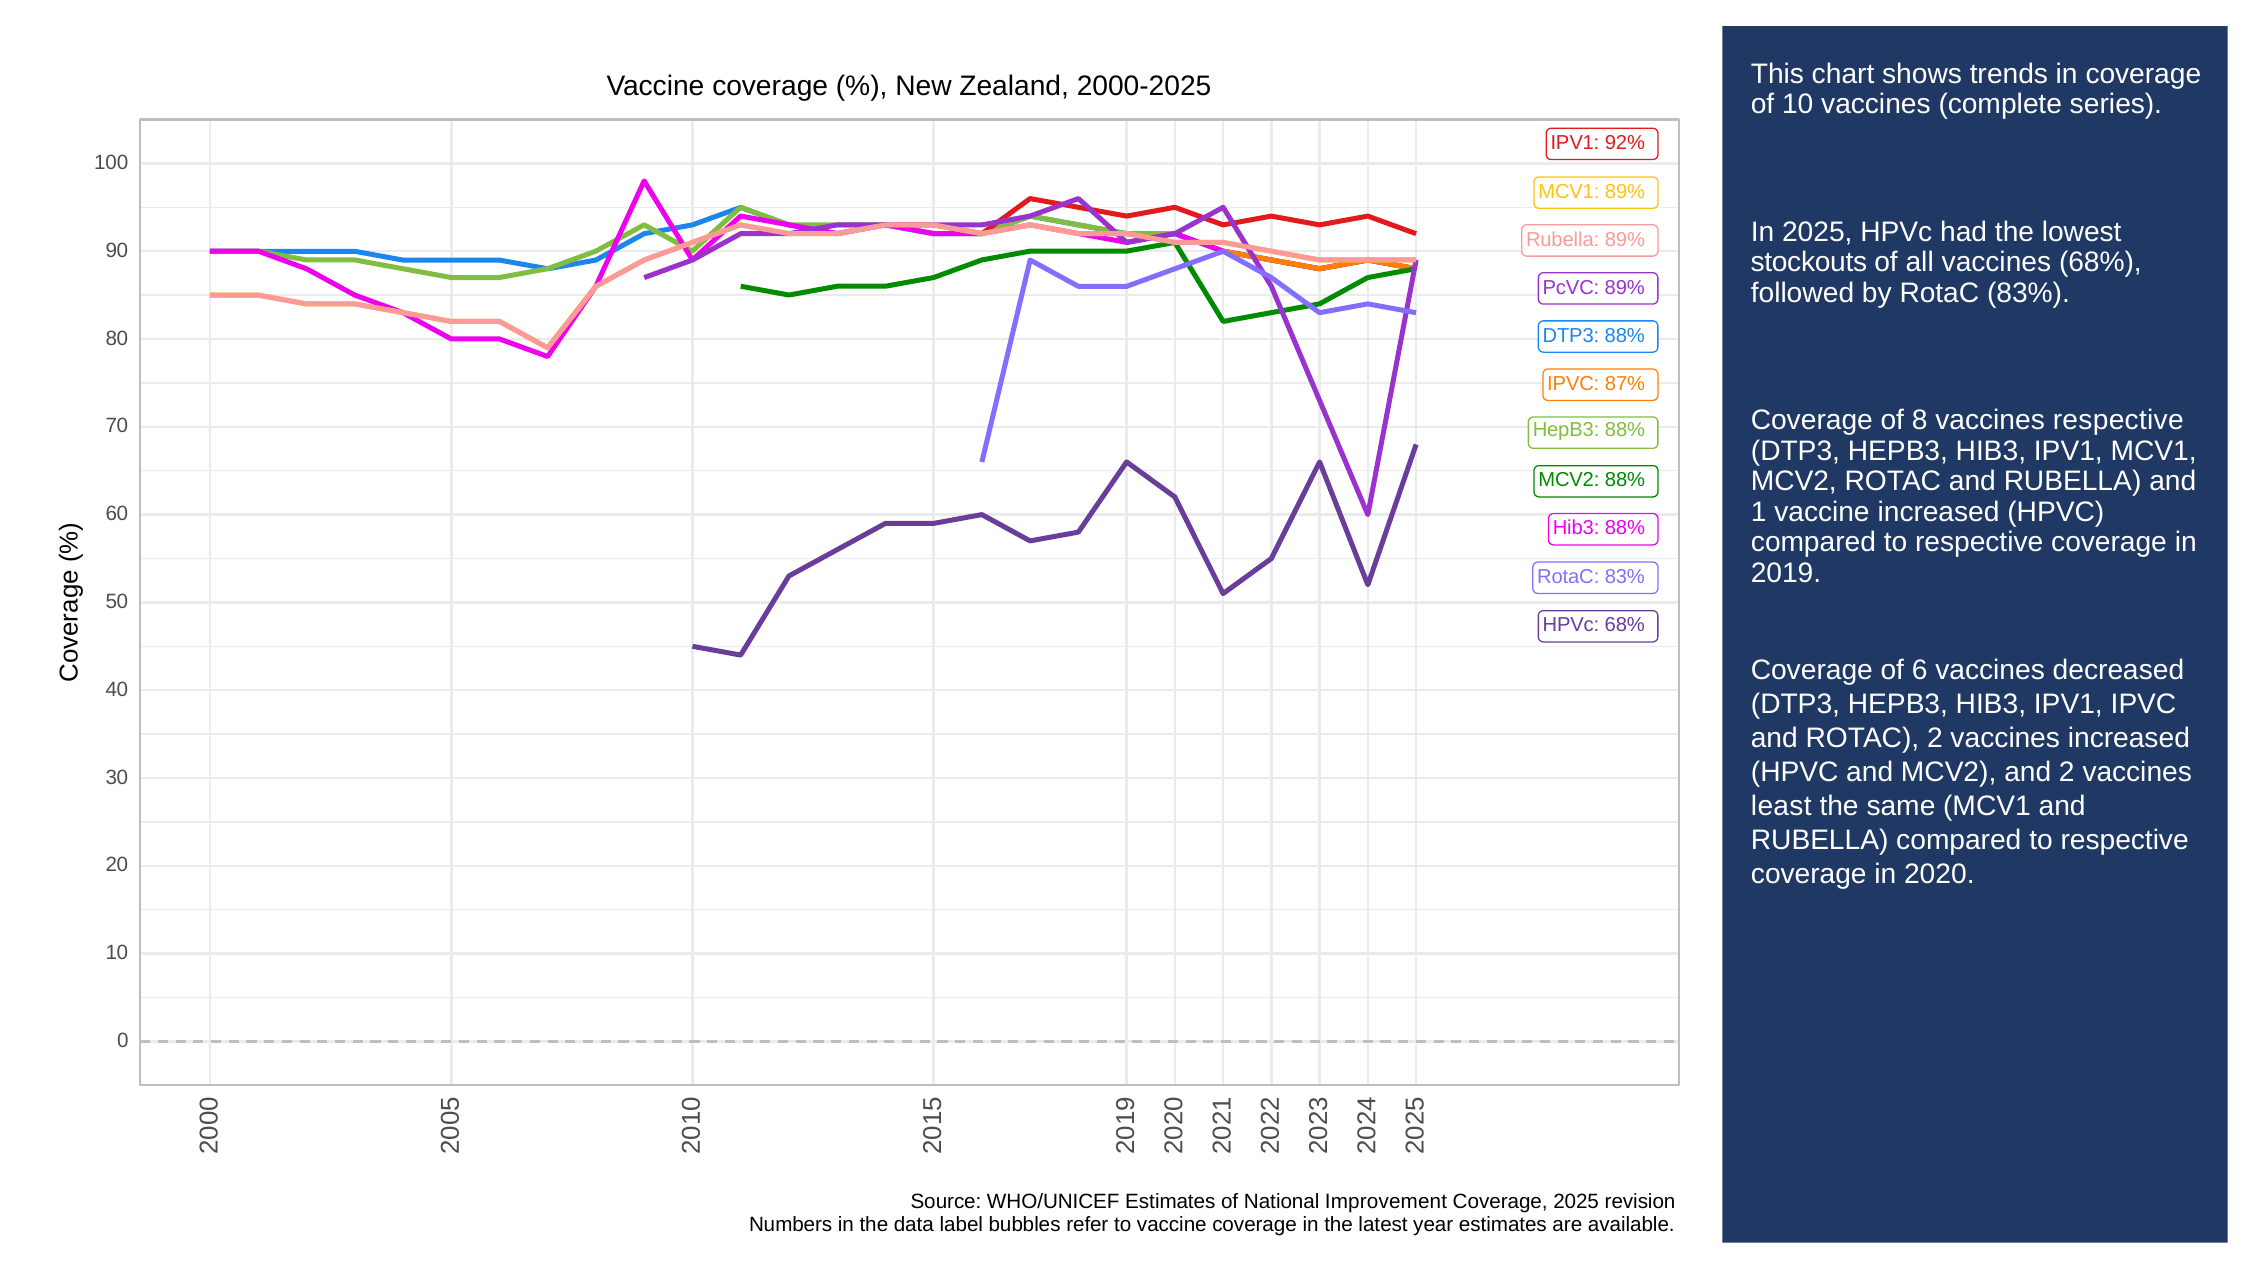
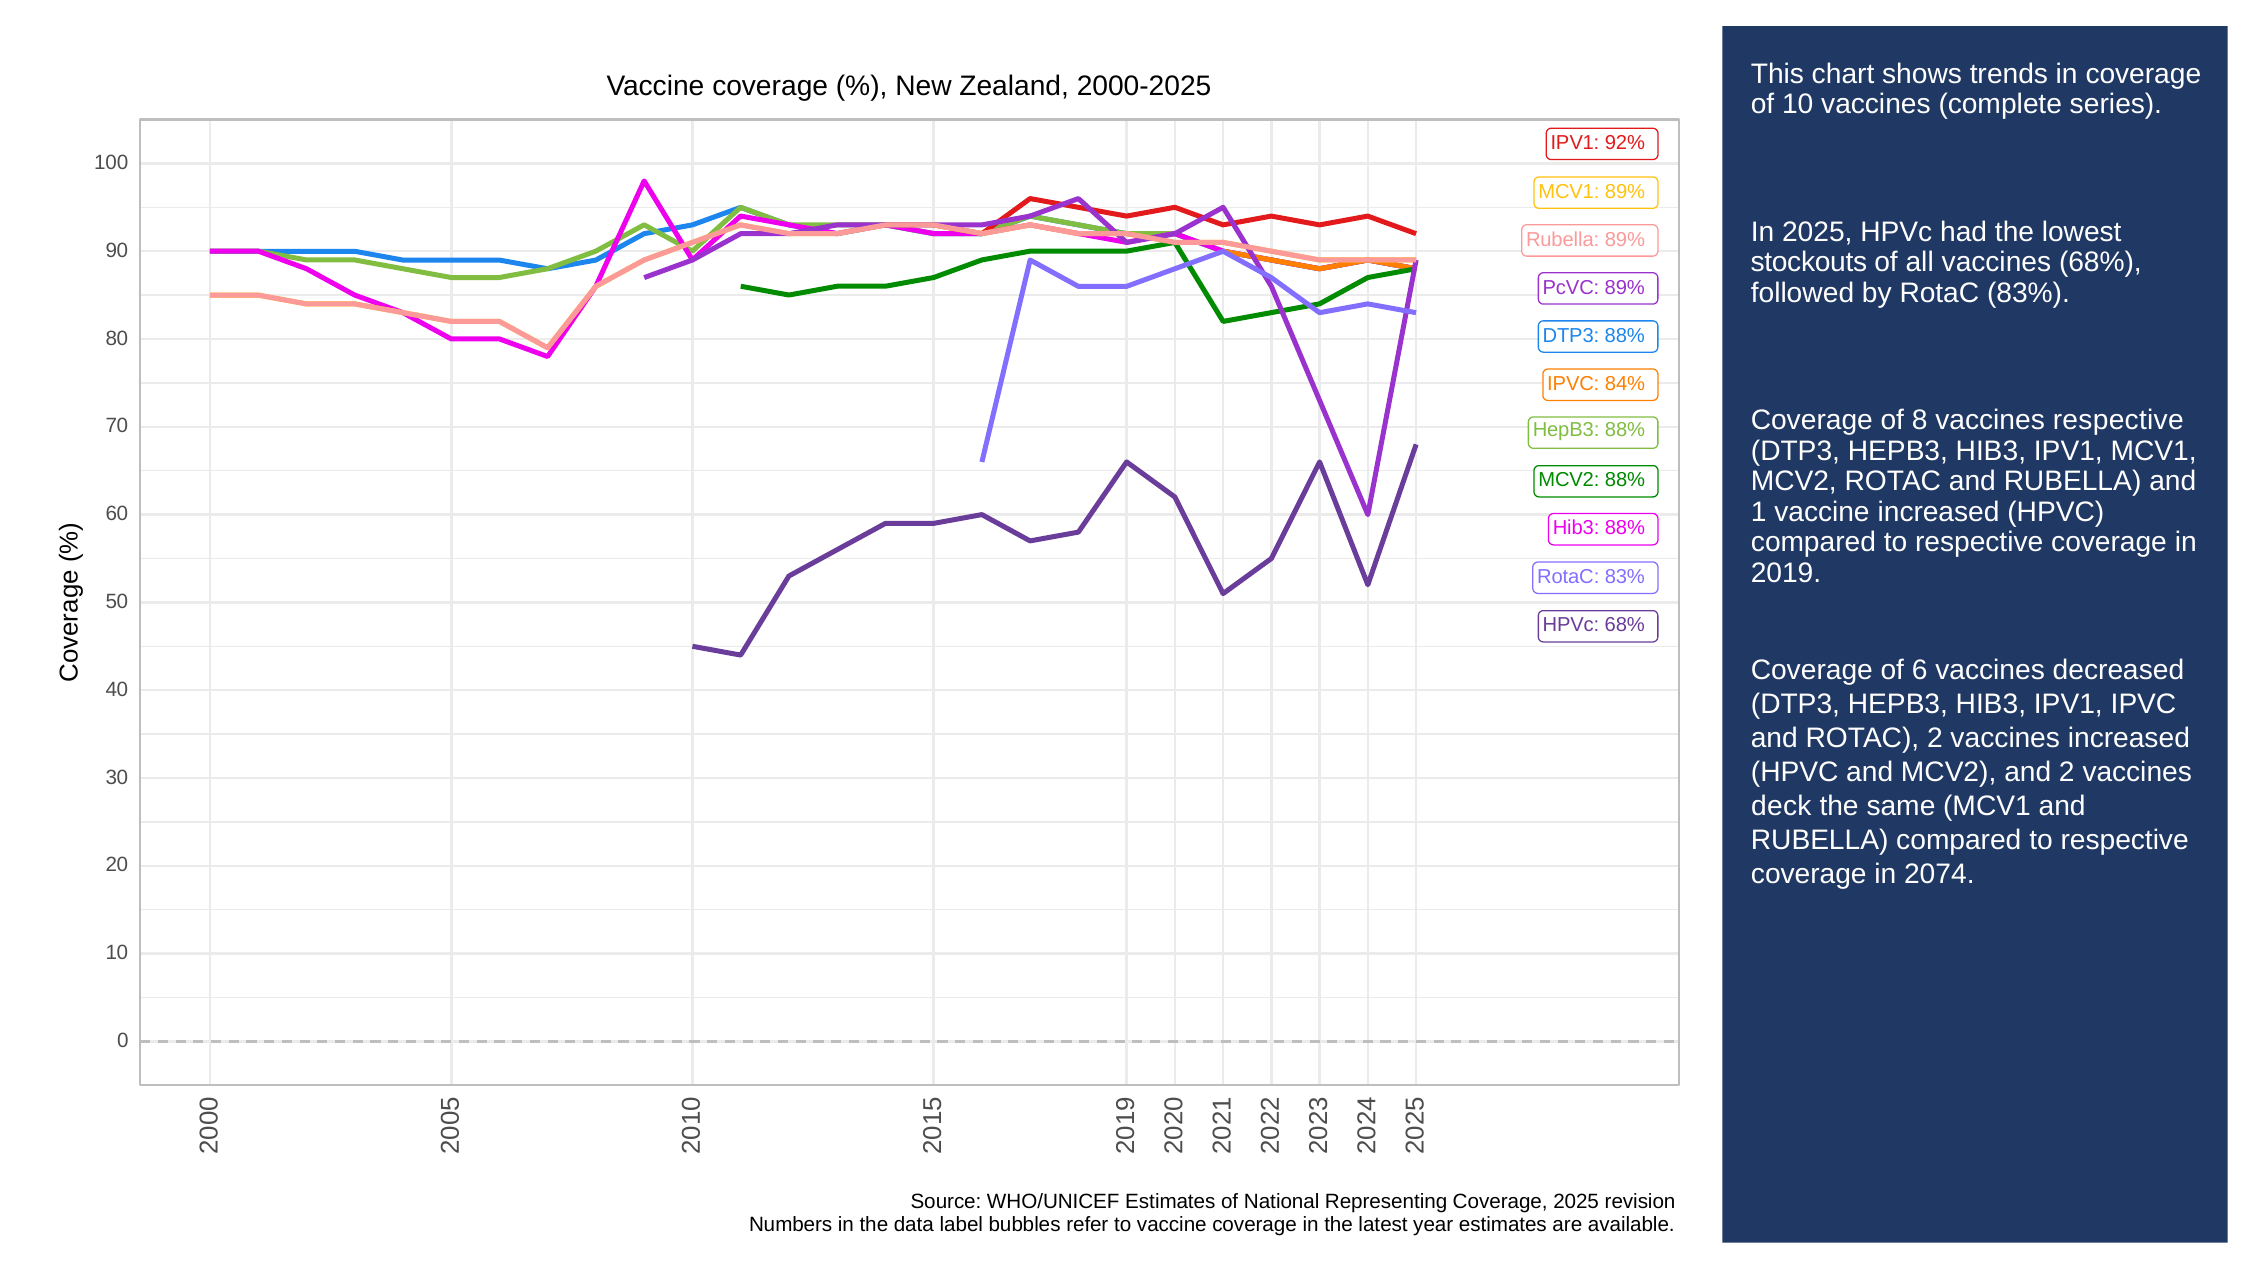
87%: 87% -> 84%
least: least -> deck
2020: 2020 -> 2074
Improvement: Improvement -> Representing
